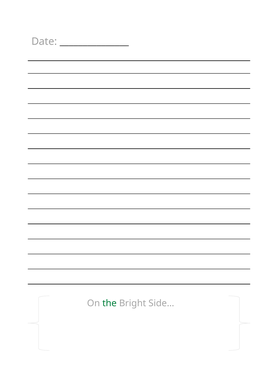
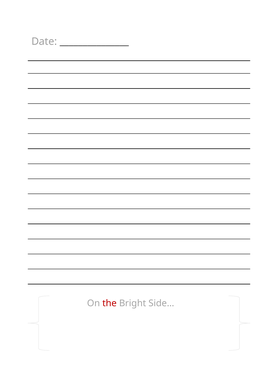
the colour: green -> red
